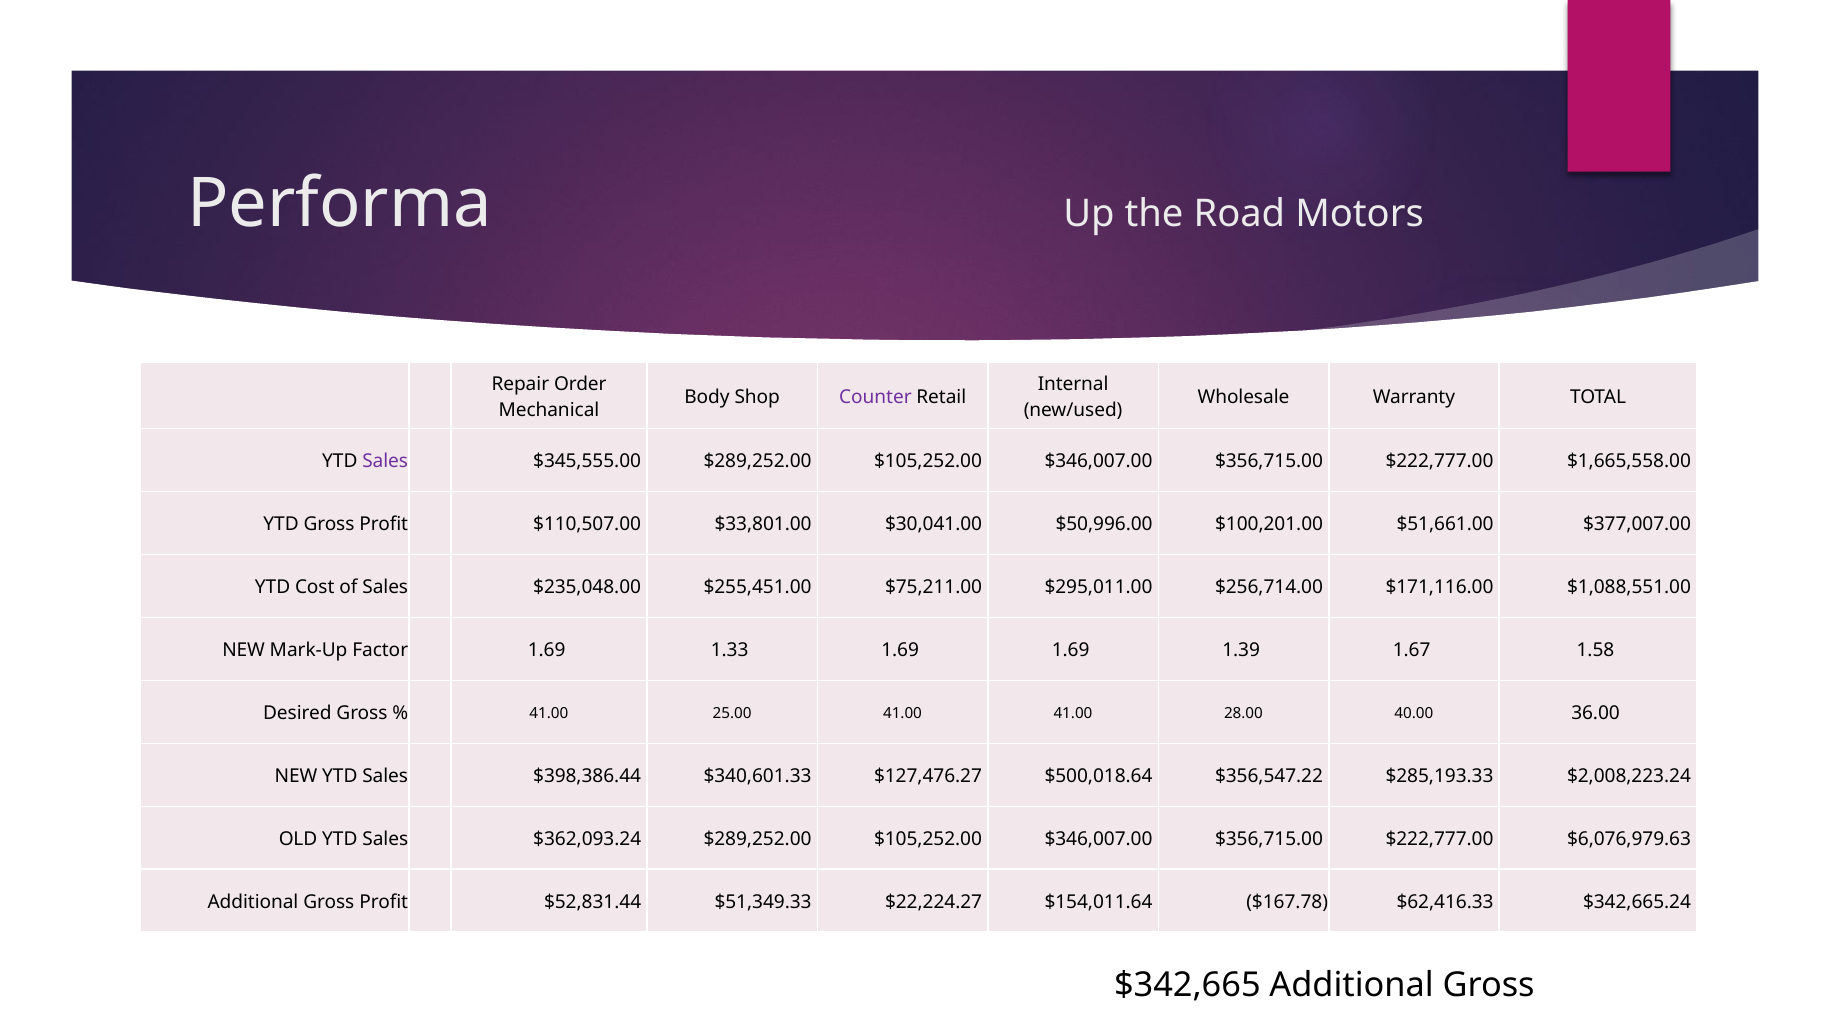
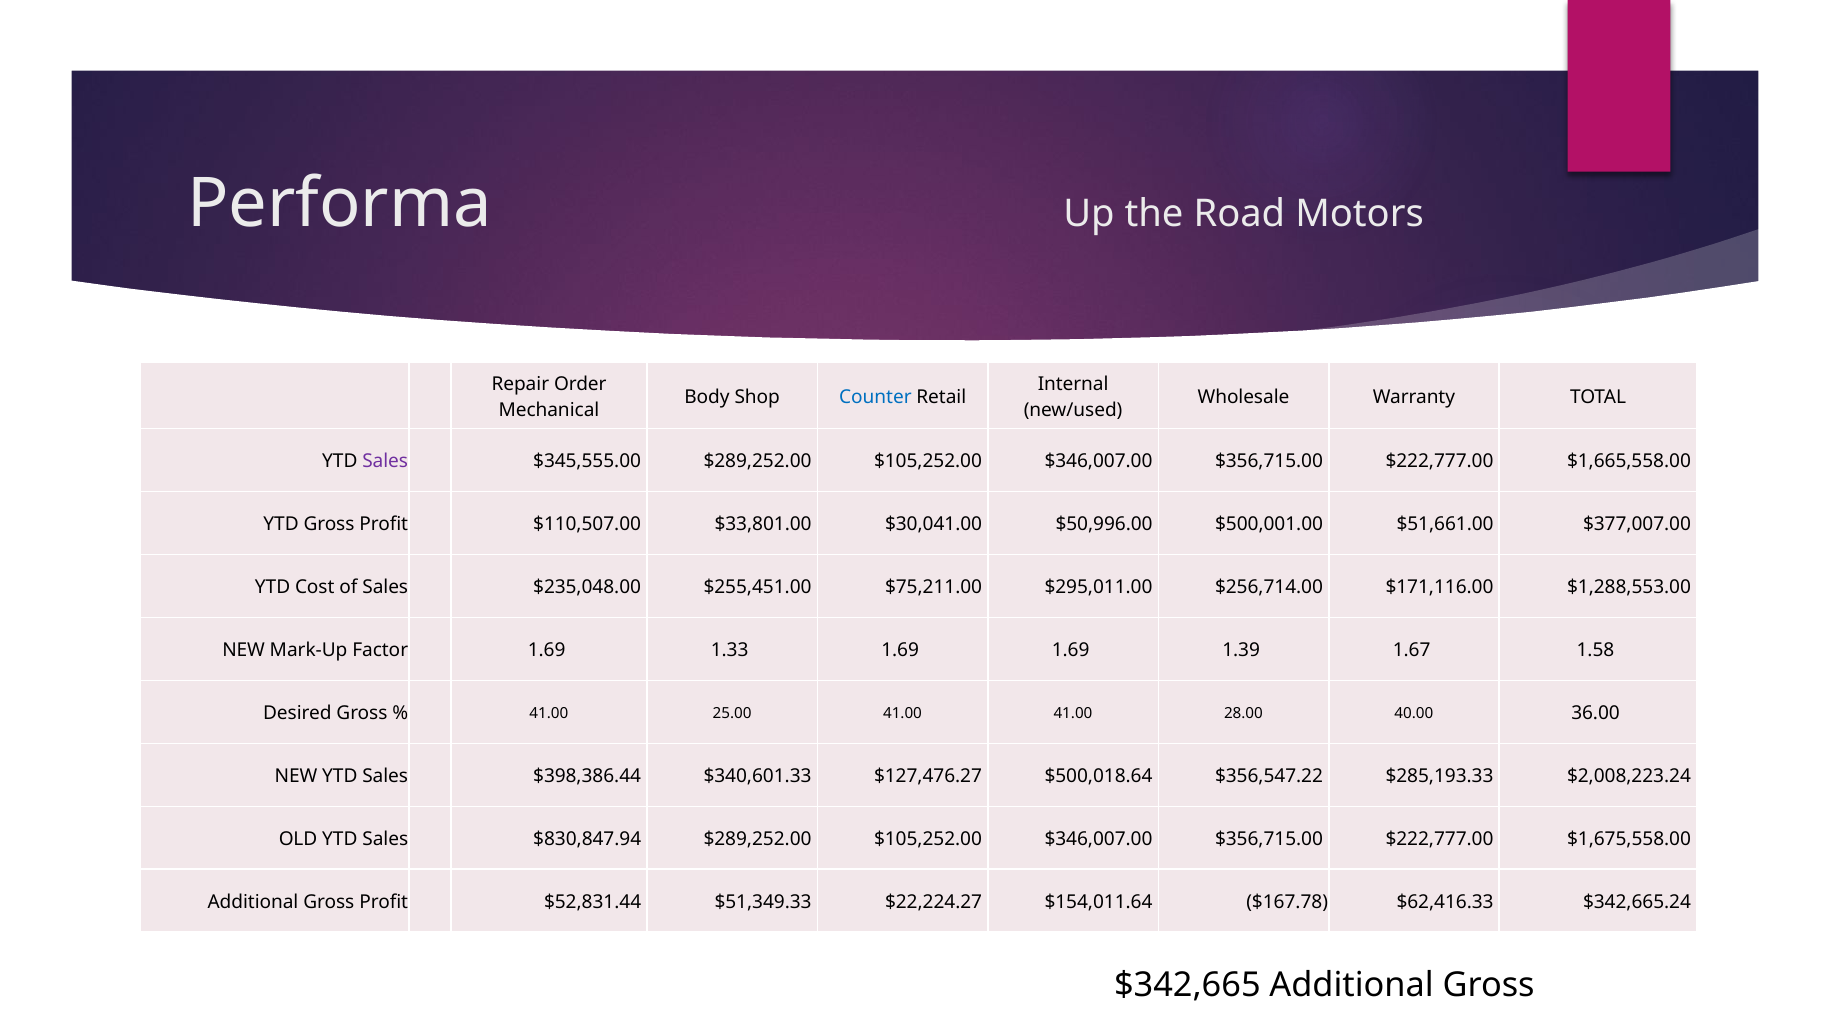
Counter colour: purple -> blue
$100,201.00: $100,201.00 -> $500,001.00
$1,088,551.00: $1,088,551.00 -> $1,288,553.00
$362,093.24: $362,093.24 -> $830,847.94
$6,076,979.63: $6,076,979.63 -> $1,675,558.00
